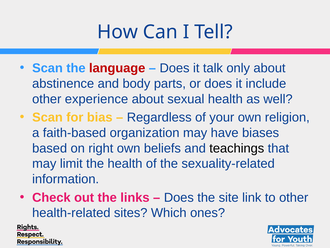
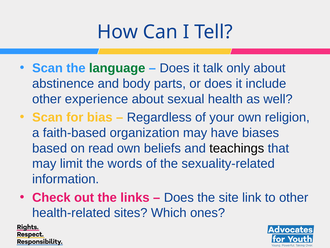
language colour: red -> green
right: right -> read
the health: health -> words
